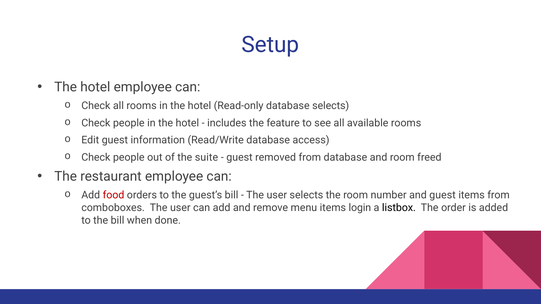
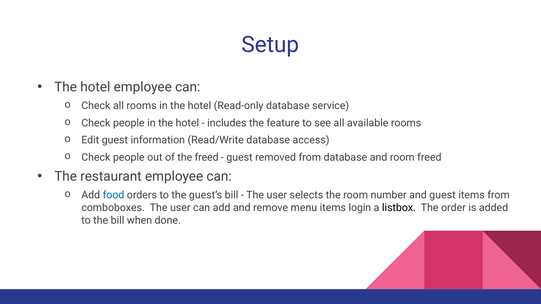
database selects: selects -> service
the suite: suite -> freed
food colour: red -> blue
